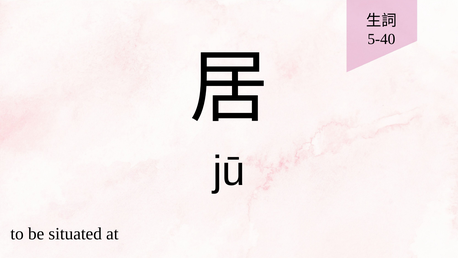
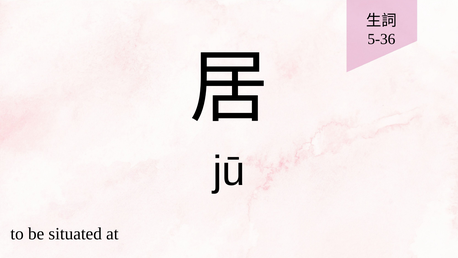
5-40: 5-40 -> 5-36
